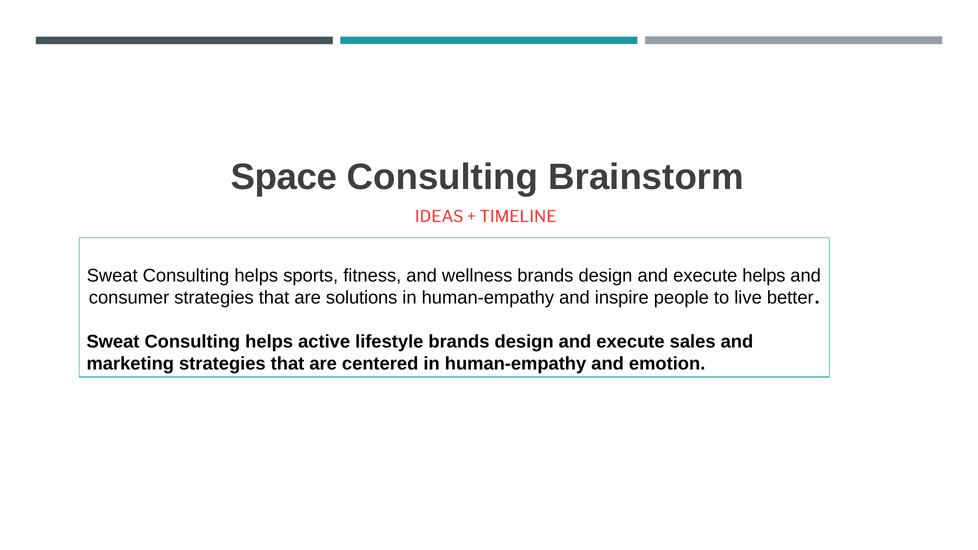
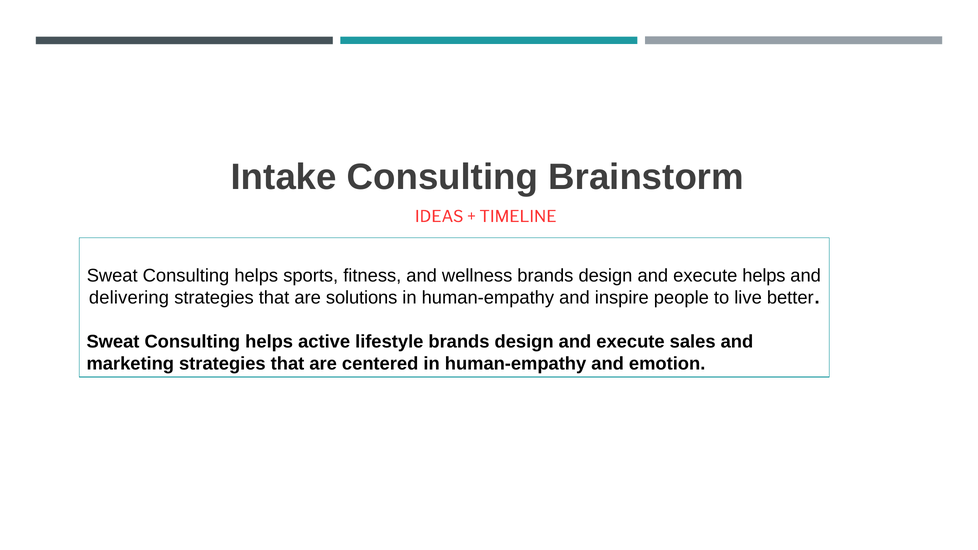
Space: Space -> Intake
consumer: consumer -> delivering
